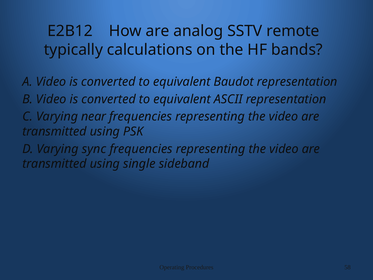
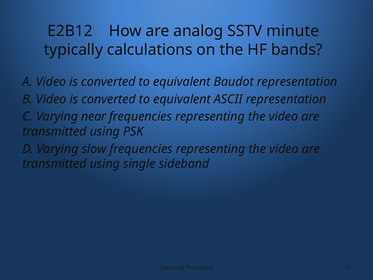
remote: remote -> minute
sync: sync -> slow
